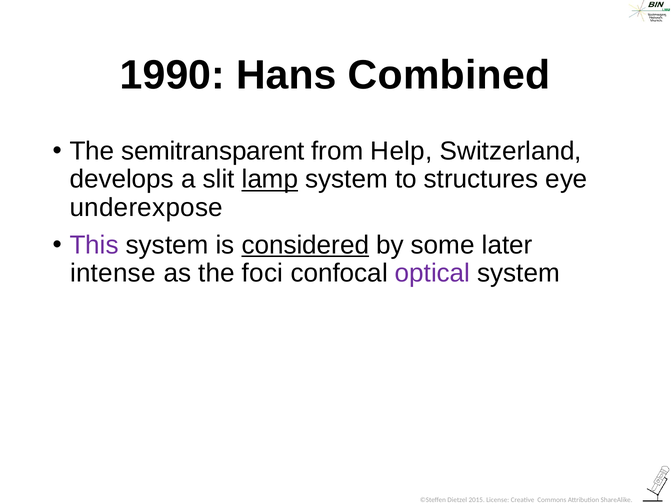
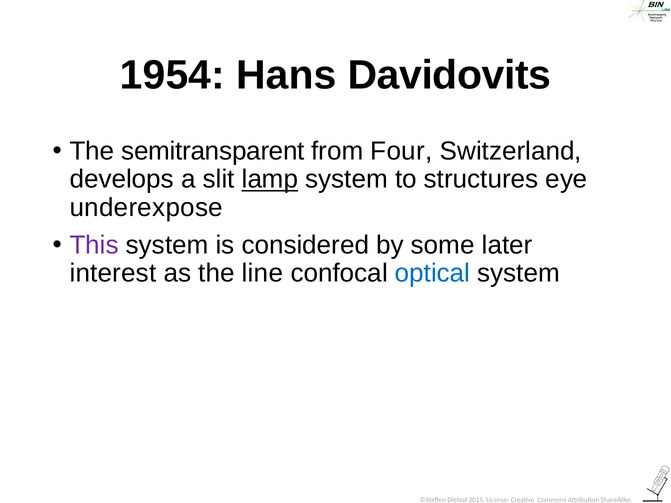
1990: 1990 -> 1954
Combined: Combined -> Davidovits
Help: Help -> Four
considered underline: present -> none
intense: intense -> interest
foci: foci -> line
optical colour: purple -> blue
